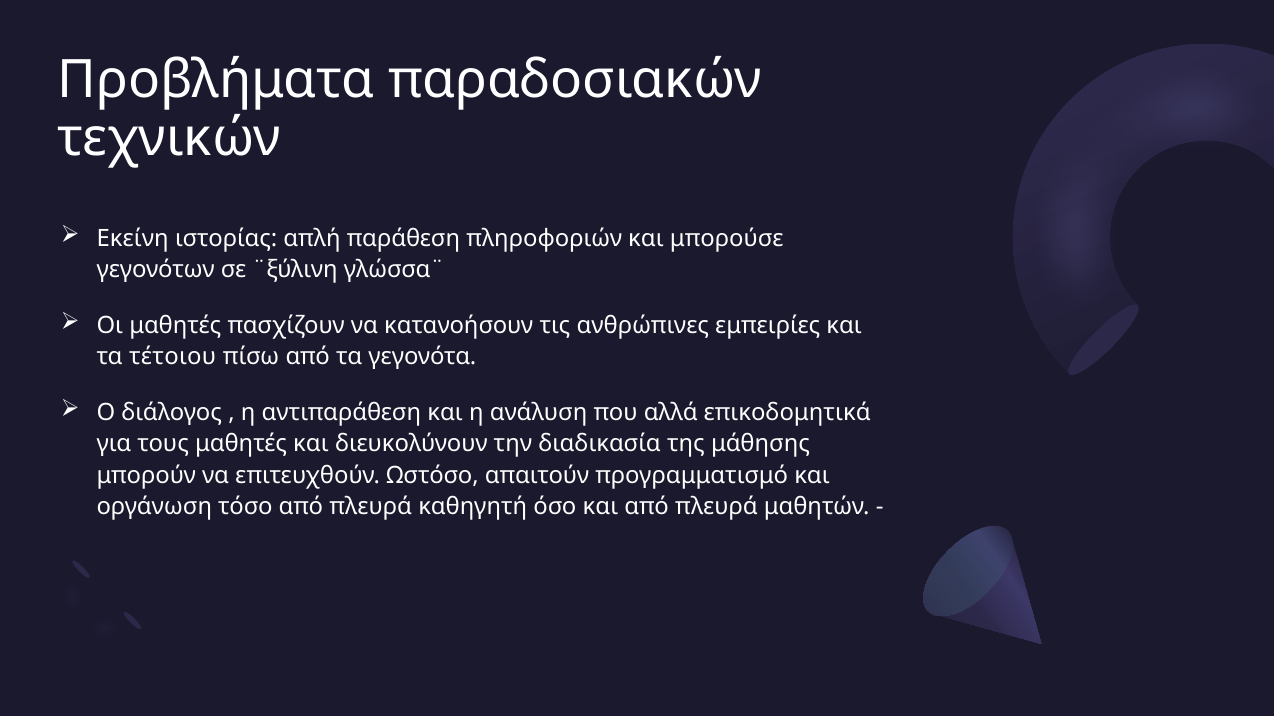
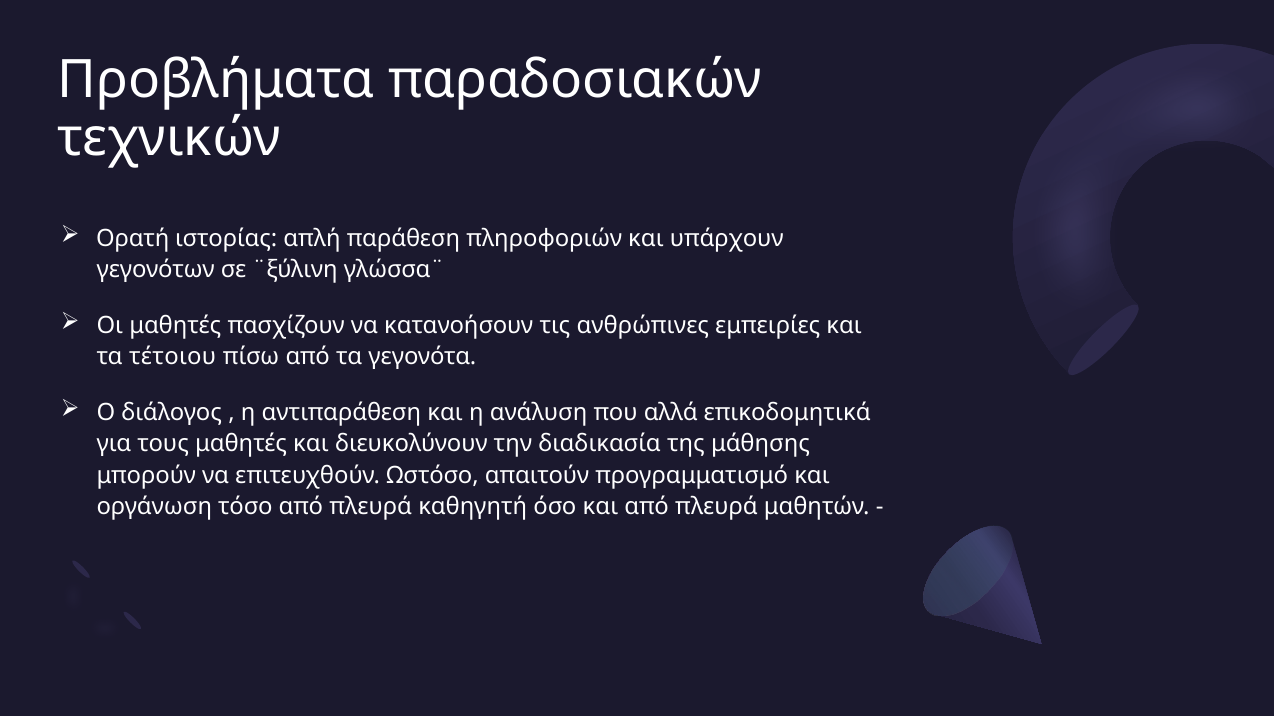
Εκείνη: Εκείνη -> Ορατή
μπορούσε: μπορούσε -> υπάρχουν
